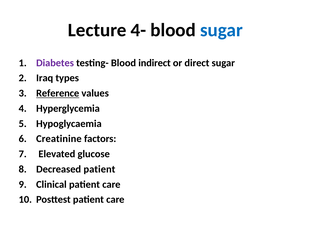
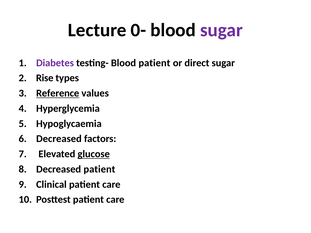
4-: 4- -> 0-
sugar at (221, 30) colour: blue -> purple
Blood indirect: indirect -> patient
Iraq: Iraq -> Rise
Creatinine at (59, 139): Creatinine -> Decreased
glucose underline: none -> present
